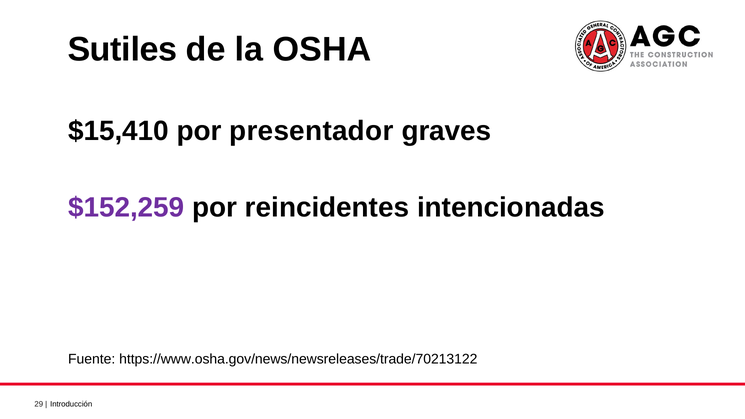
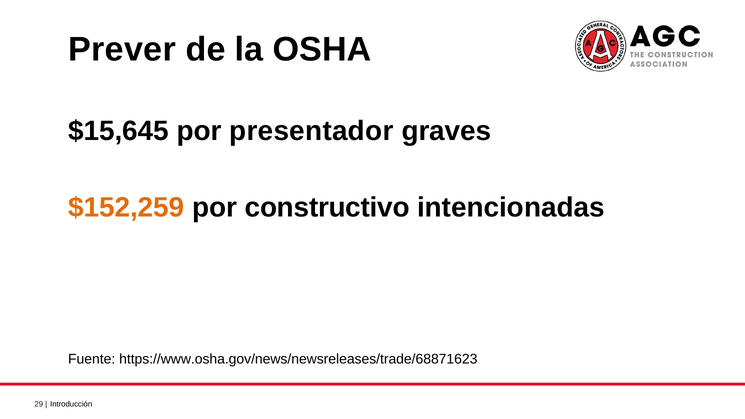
Sutiles: Sutiles -> Prever
$15,410: $15,410 -> $15,645
$152,259 colour: purple -> orange
reincidentes: reincidentes -> constructivo
https://www.osha.gov/news/newsreleases/trade/70213122: https://www.osha.gov/news/newsreleases/trade/70213122 -> https://www.osha.gov/news/newsreleases/trade/68871623
